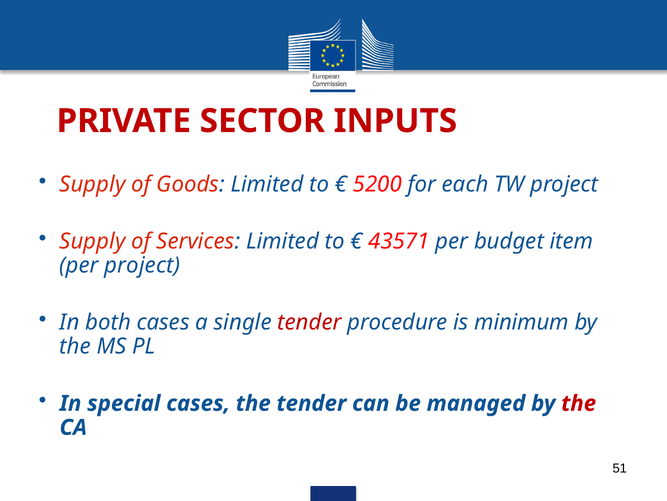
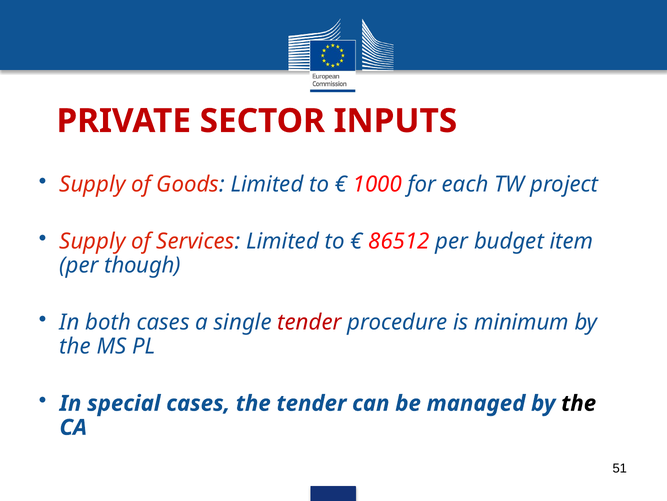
5200: 5200 -> 1000
43571: 43571 -> 86512
per project: project -> though
the at (579, 403) colour: red -> black
